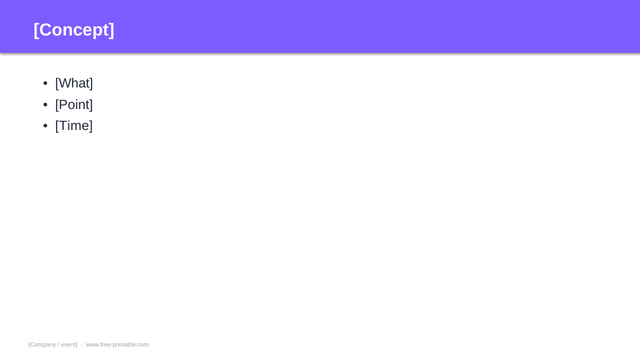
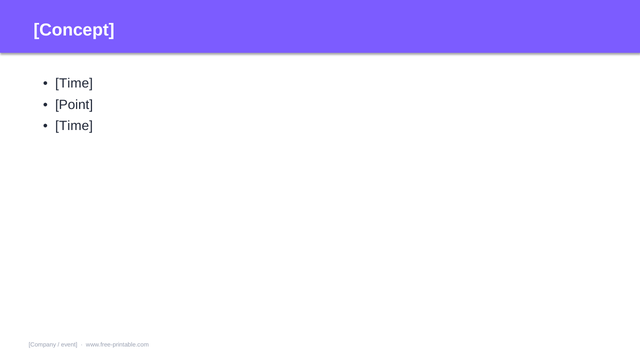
What at (74, 83): What -> Time
